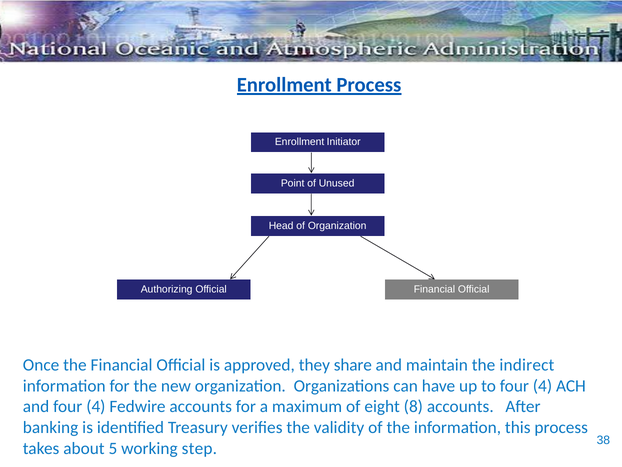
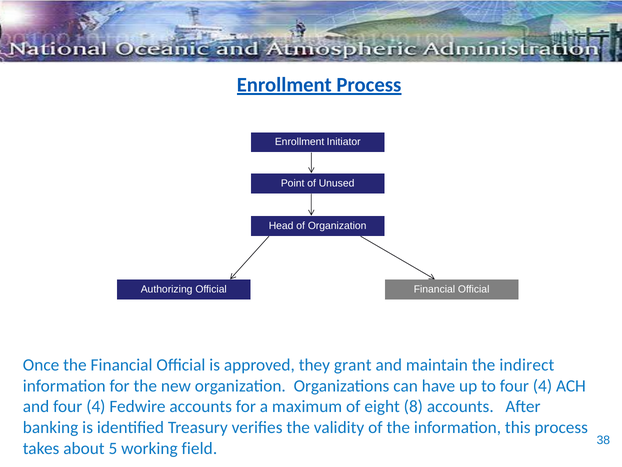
share: share -> grant
step: step -> field
